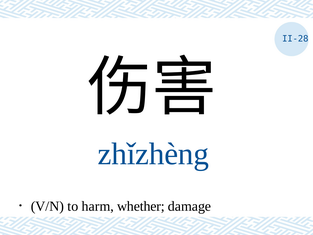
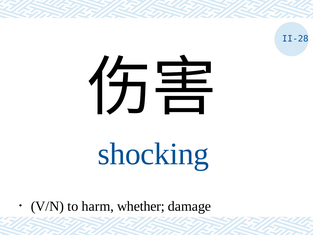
zhǐzhèng: zhǐzhèng -> shocking
